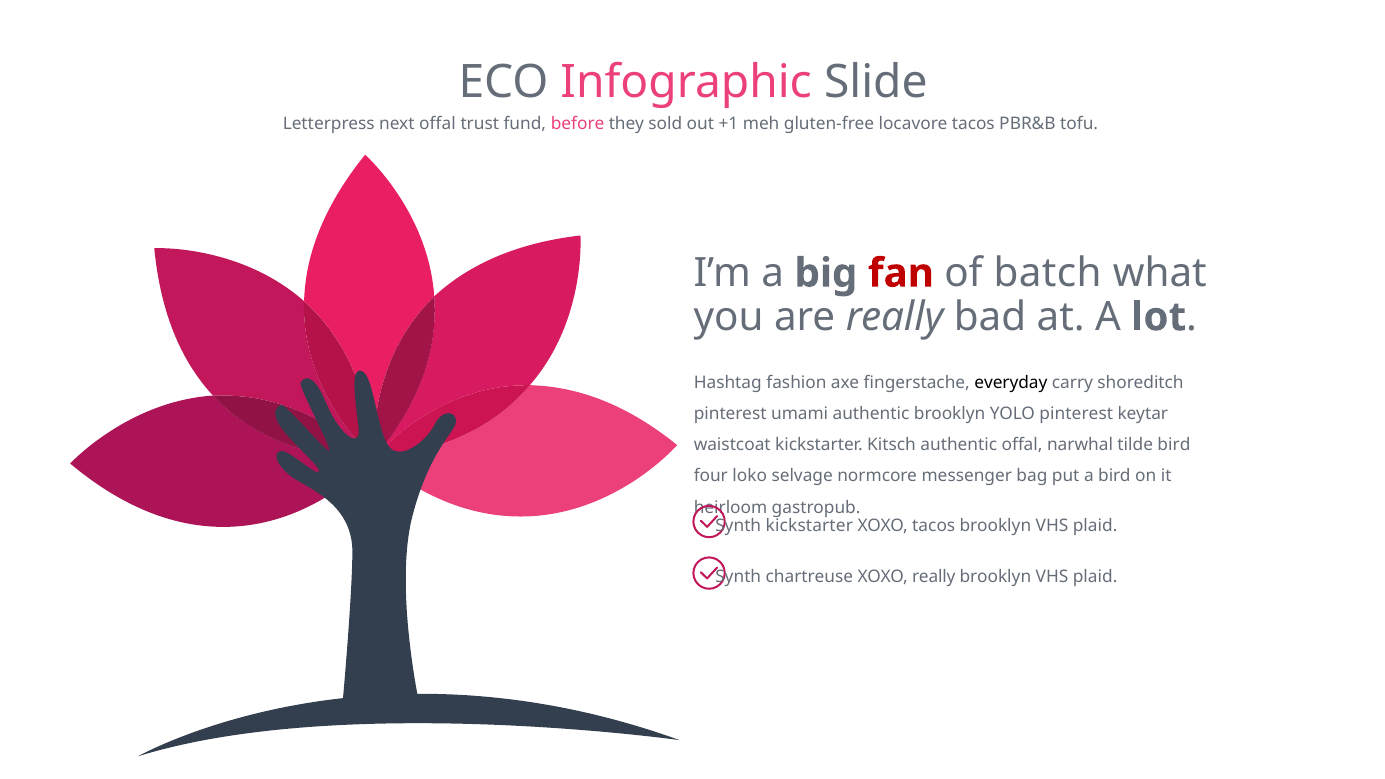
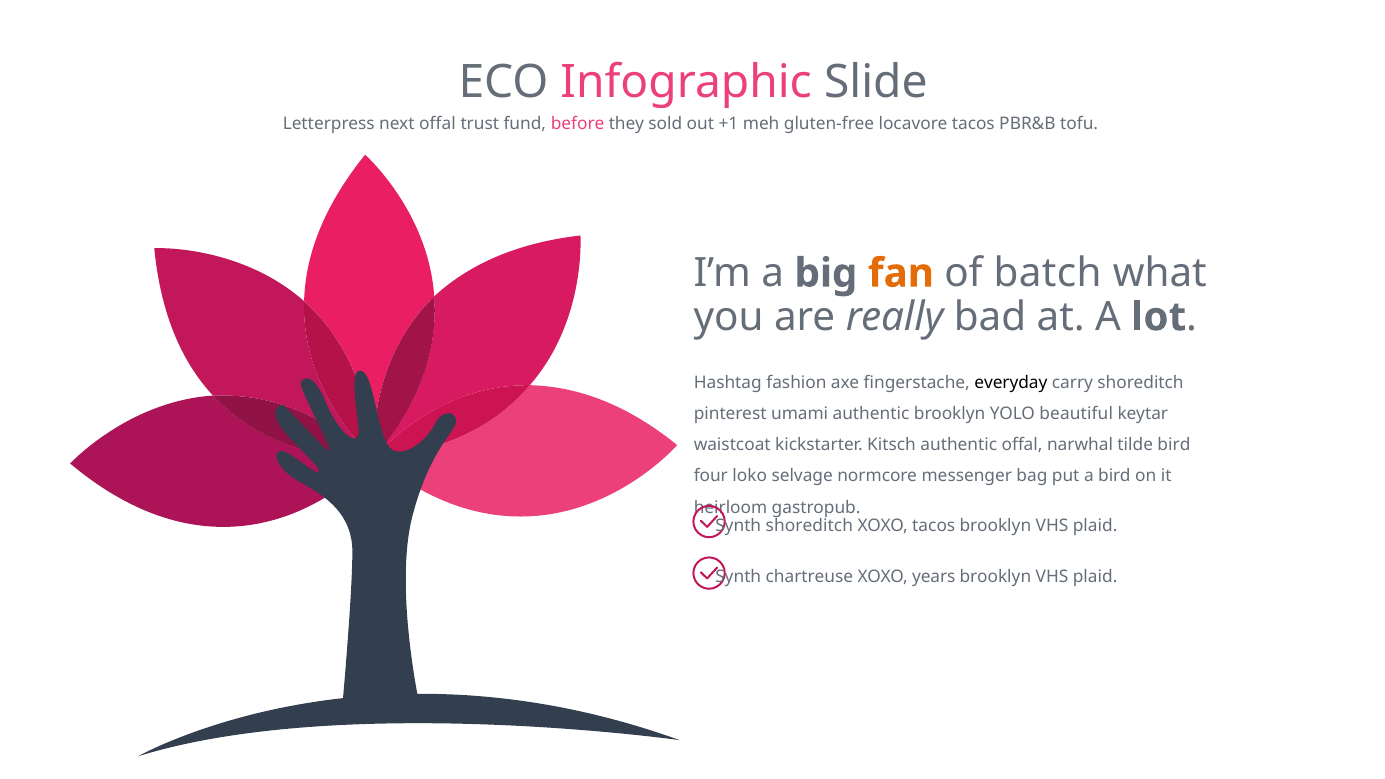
fan colour: red -> orange
YOLO pinterest: pinterest -> beautiful
Synth kickstarter: kickstarter -> shoreditch
XOXO really: really -> years
